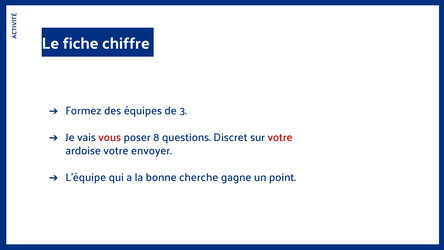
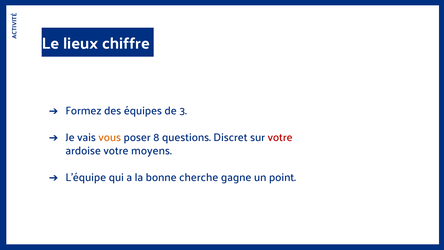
fiche: fiche -> lieux
vous colour: red -> orange
envoyer: envoyer -> moyens
